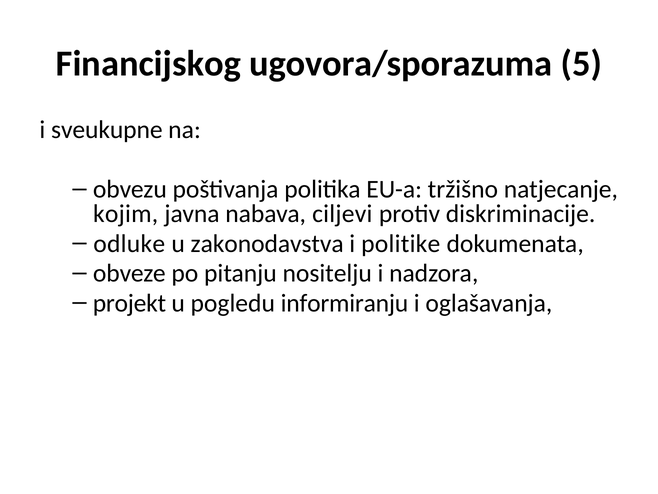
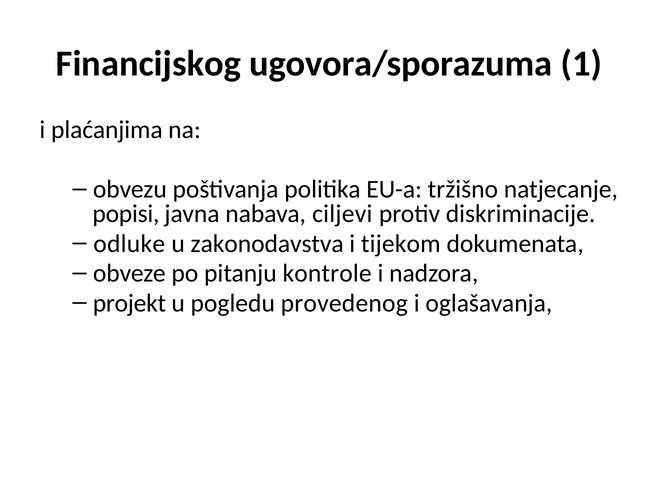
5: 5 -> 1
sveukupne: sveukupne -> plaćanjima
kojim: kojim -> popisi
politike: politike -> tijekom
nositelju: nositelju -> kontrole
informiranju: informiranju -> provedenog
